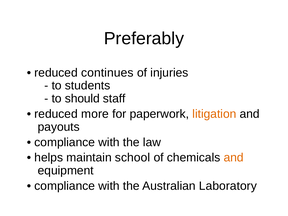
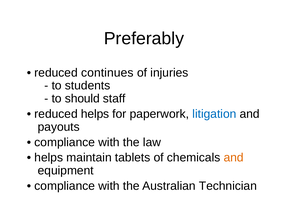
reduced more: more -> helps
litigation colour: orange -> blue
school: school -> tablets
Laboratory: Laboratory -> Technician
